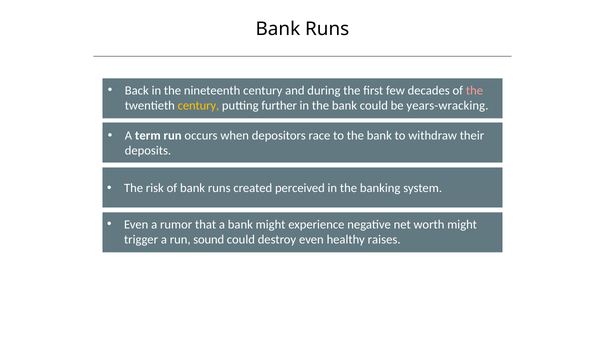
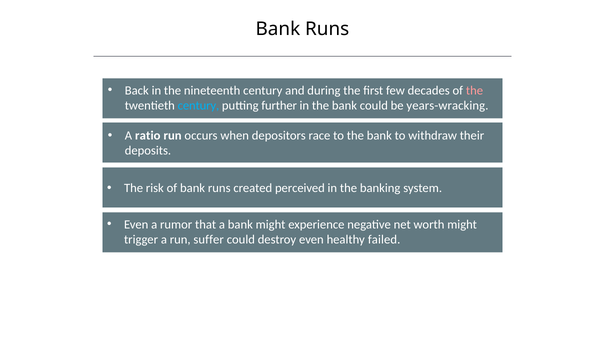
century at (198, 106) colour: yellow -> light blue
term: term -> ratio
sound: sound -> suffer
raises: raises -> failed
